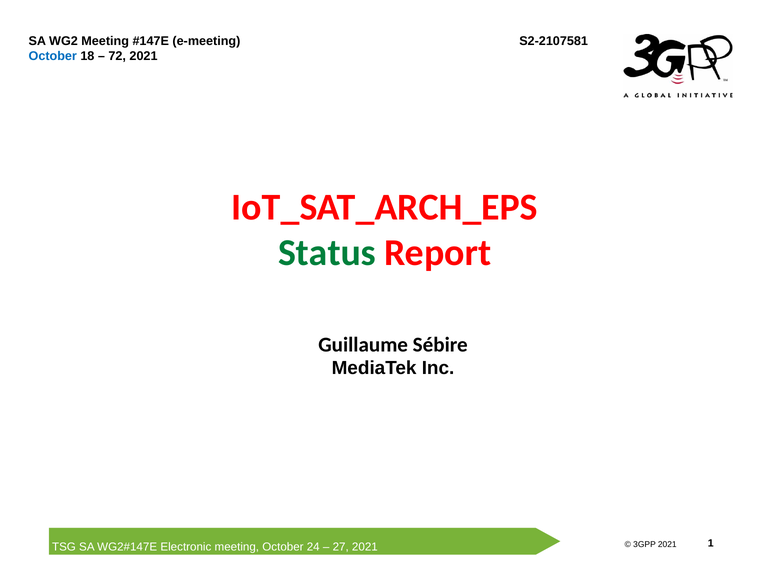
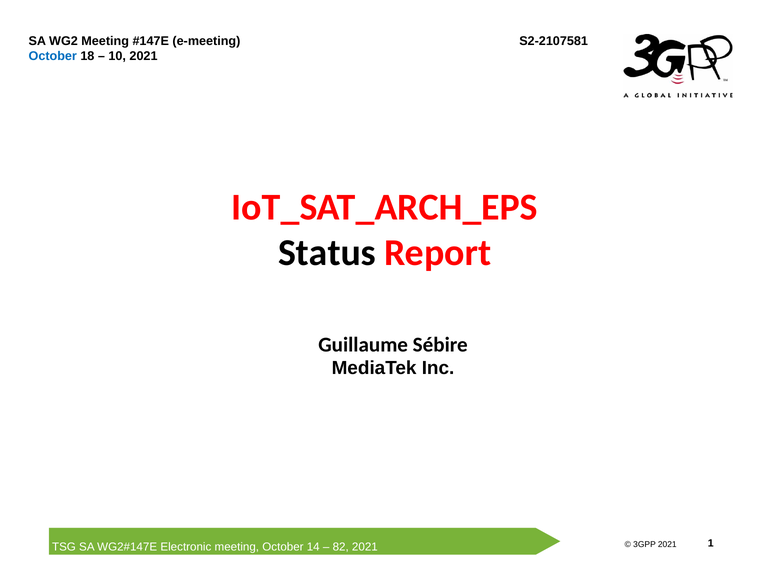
72: 72 -> 10
Status colour: green -> black
24: 24 -> 14
27: 27 -> 82
